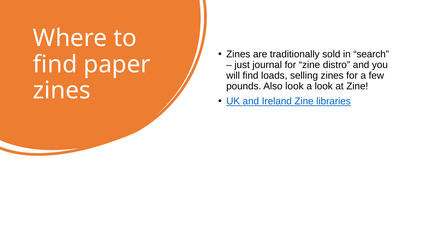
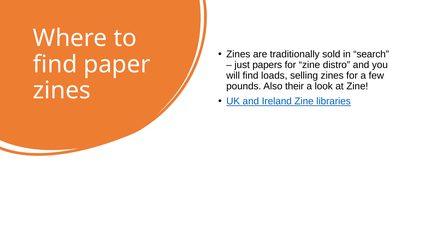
journal: journal -> papers
Also look: look -> their
